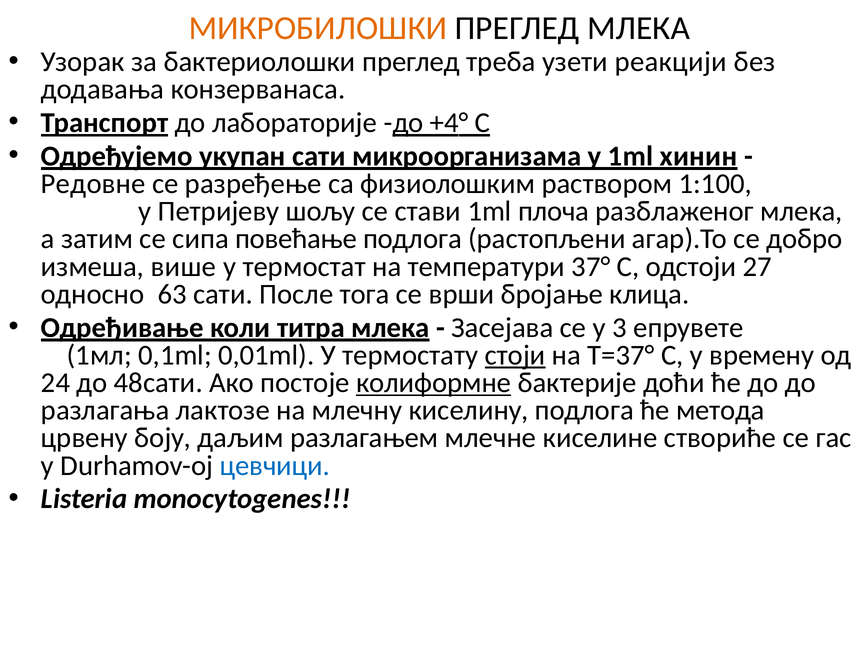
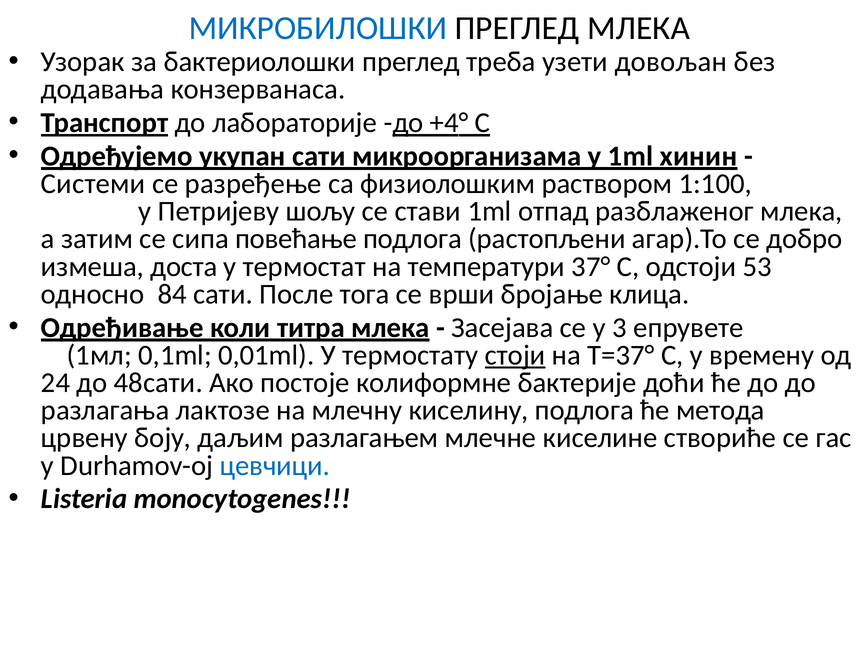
МИКРОБИЛОШКИ colour: orange -> blue
реакцији: реакцији -> довољан
Редовне: Редовне -> Системи
плоча: плоча -> отпад
више: више -> доста
27: 27 -> 53
63: 63 -> 84
колиформне underline: present -> none
